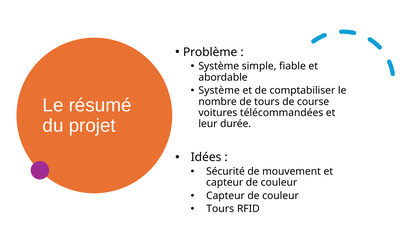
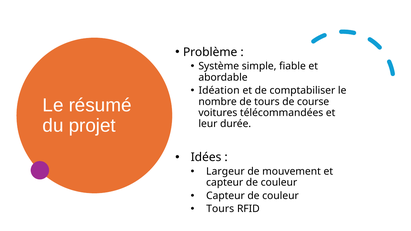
Système at (219, 91): Système -> Idéation
Sécurité: Sécurité -> Largeur
